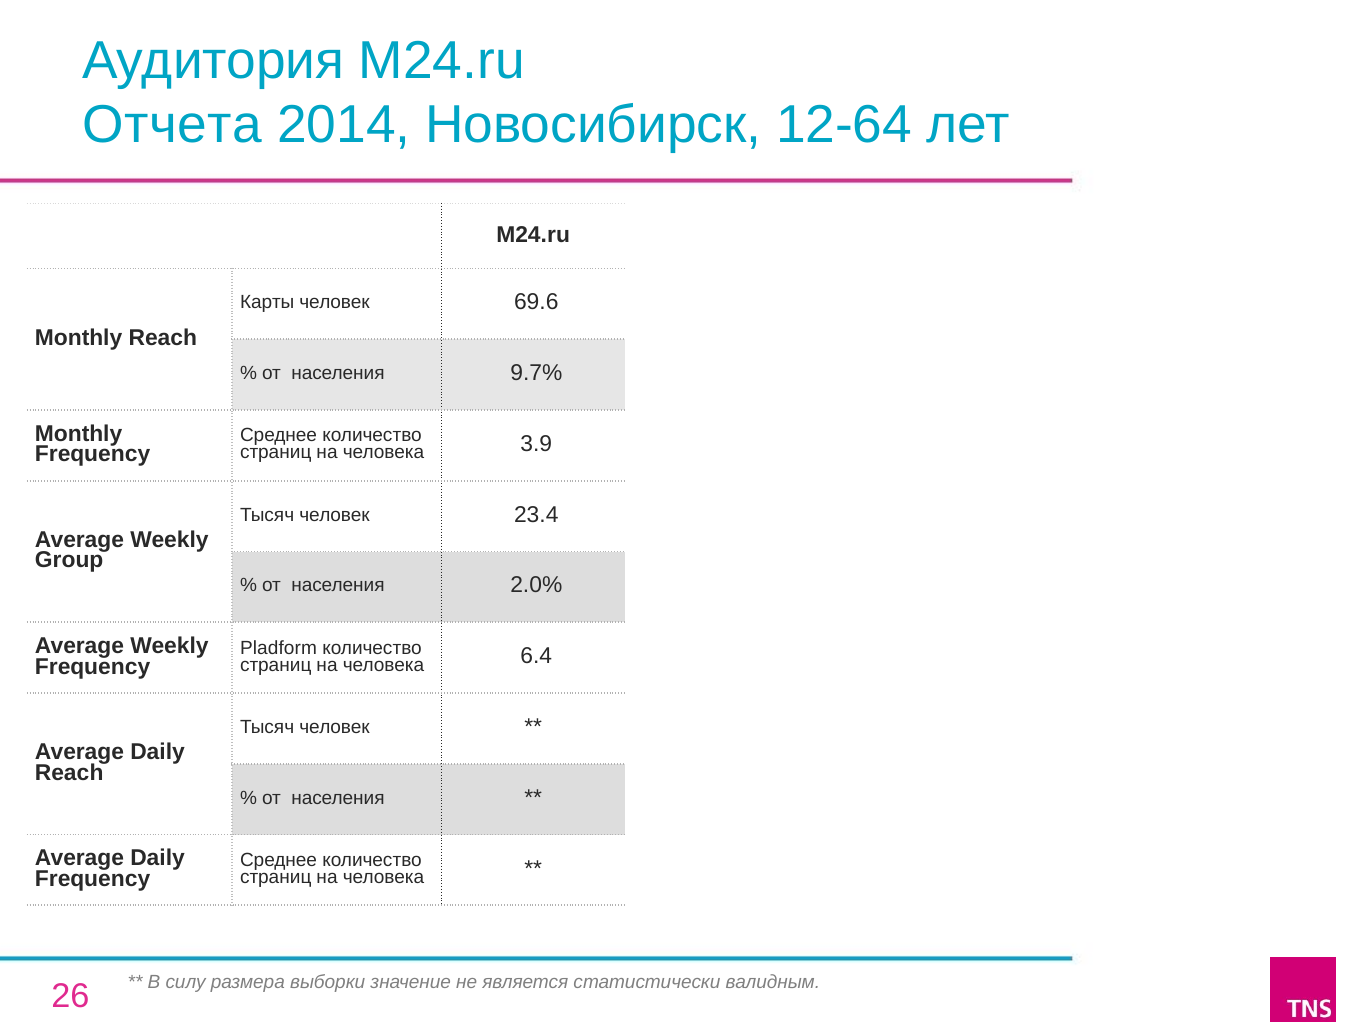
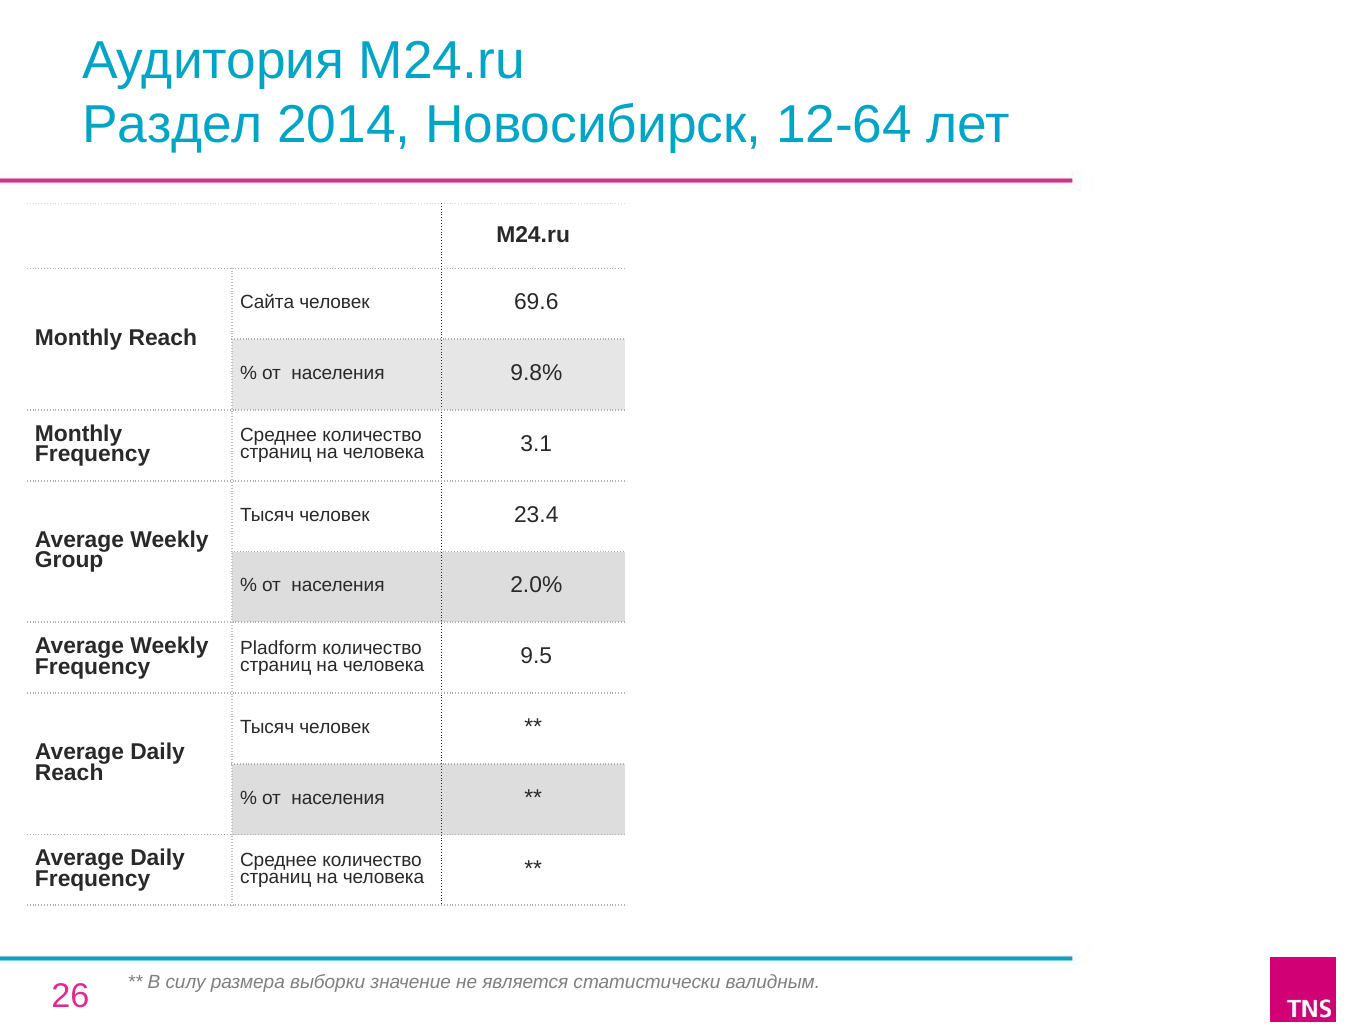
Отчета: Отчета -> Раздел
Карты: Карты -> Сайта
9.7%: 9.7% -> 9.8%
3.9: 3.9 -> 3.1
6.4: 6.4 -> 9.5
